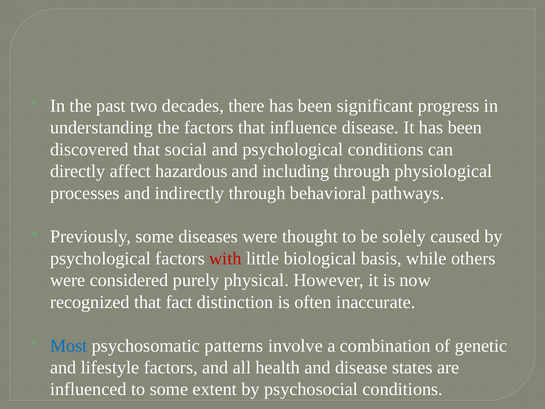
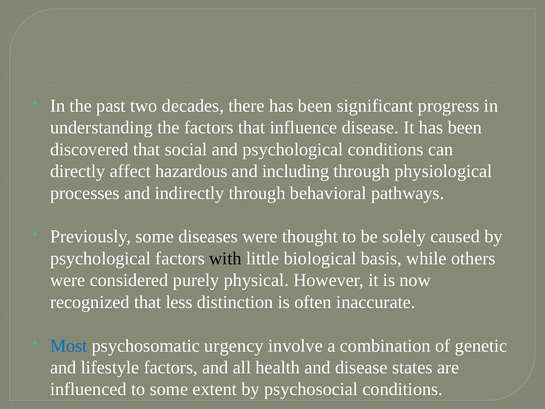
with colour: red -> black
fact: fact -> less
patterns: patterns -> urgency
